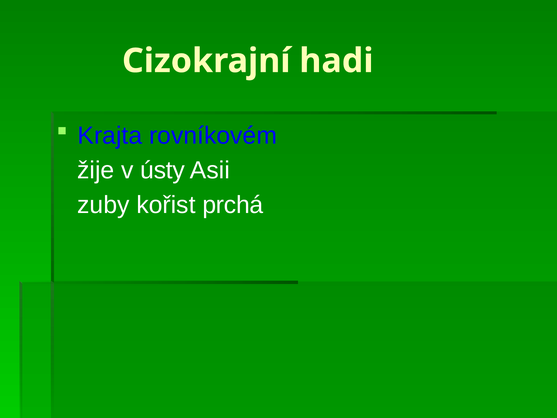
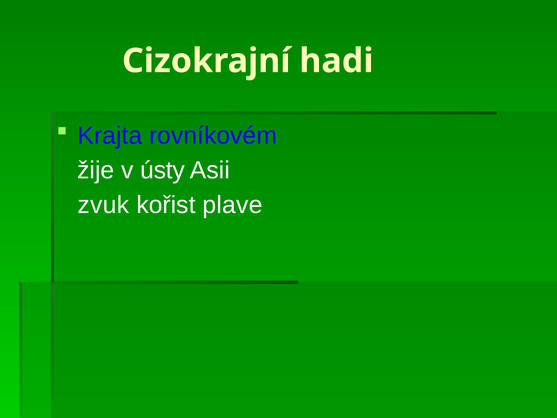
zuby: zuby -> zvuk
prchá: prchá -> plave
